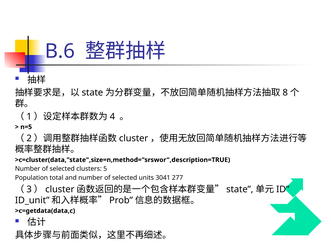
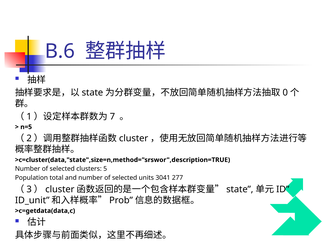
8: 8 -> 0
4: 4 -> 7
